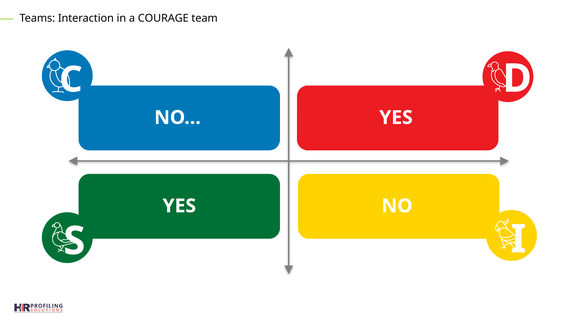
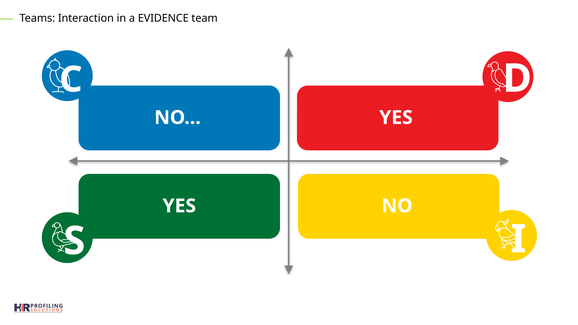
COURAGE: COURAGE -> EVIDENCE
